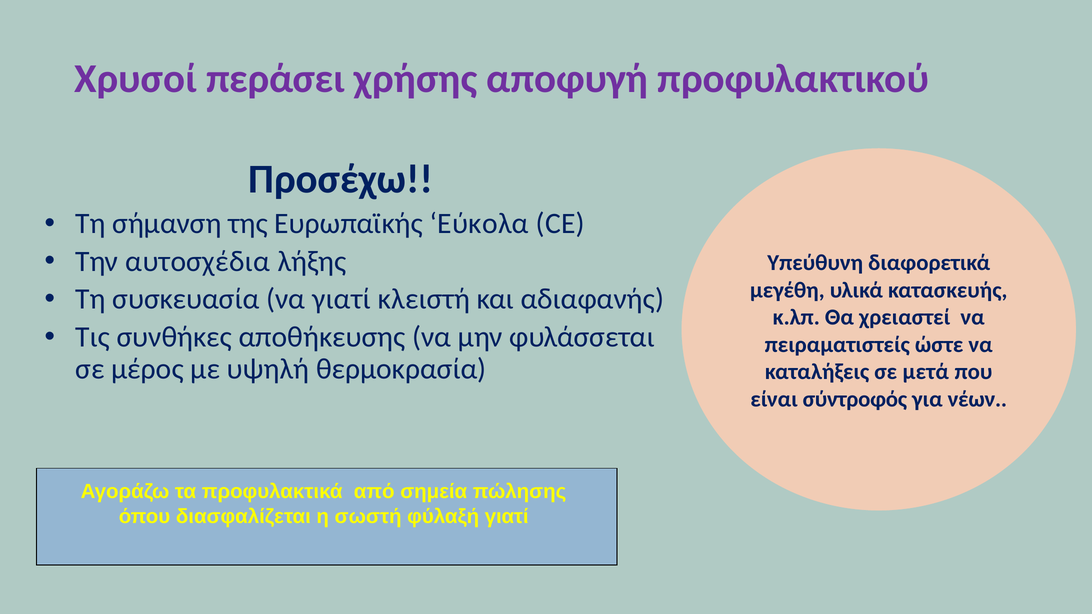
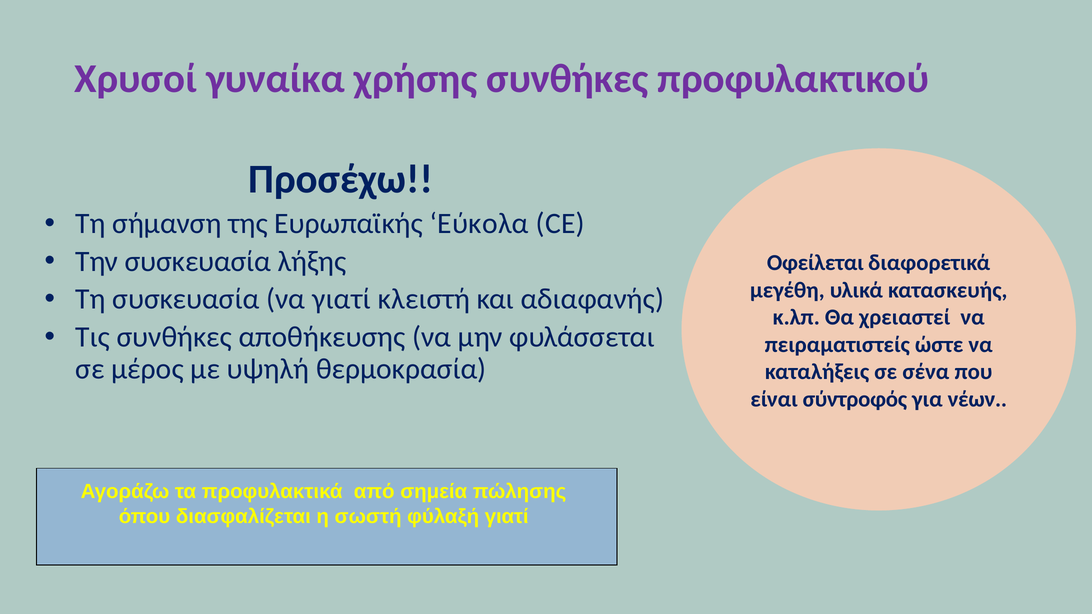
περάσει: περάσει -> γυναίκα
χρήσης αποφυγή: αποφυγή -> συνθήκες
Την αυτοσχέδια: αυτοσχέδια -> συσκευασία
Υπεύθυνη: Υπεύθυνη -> Οφείλεται
μετά: μετά -> σένα
